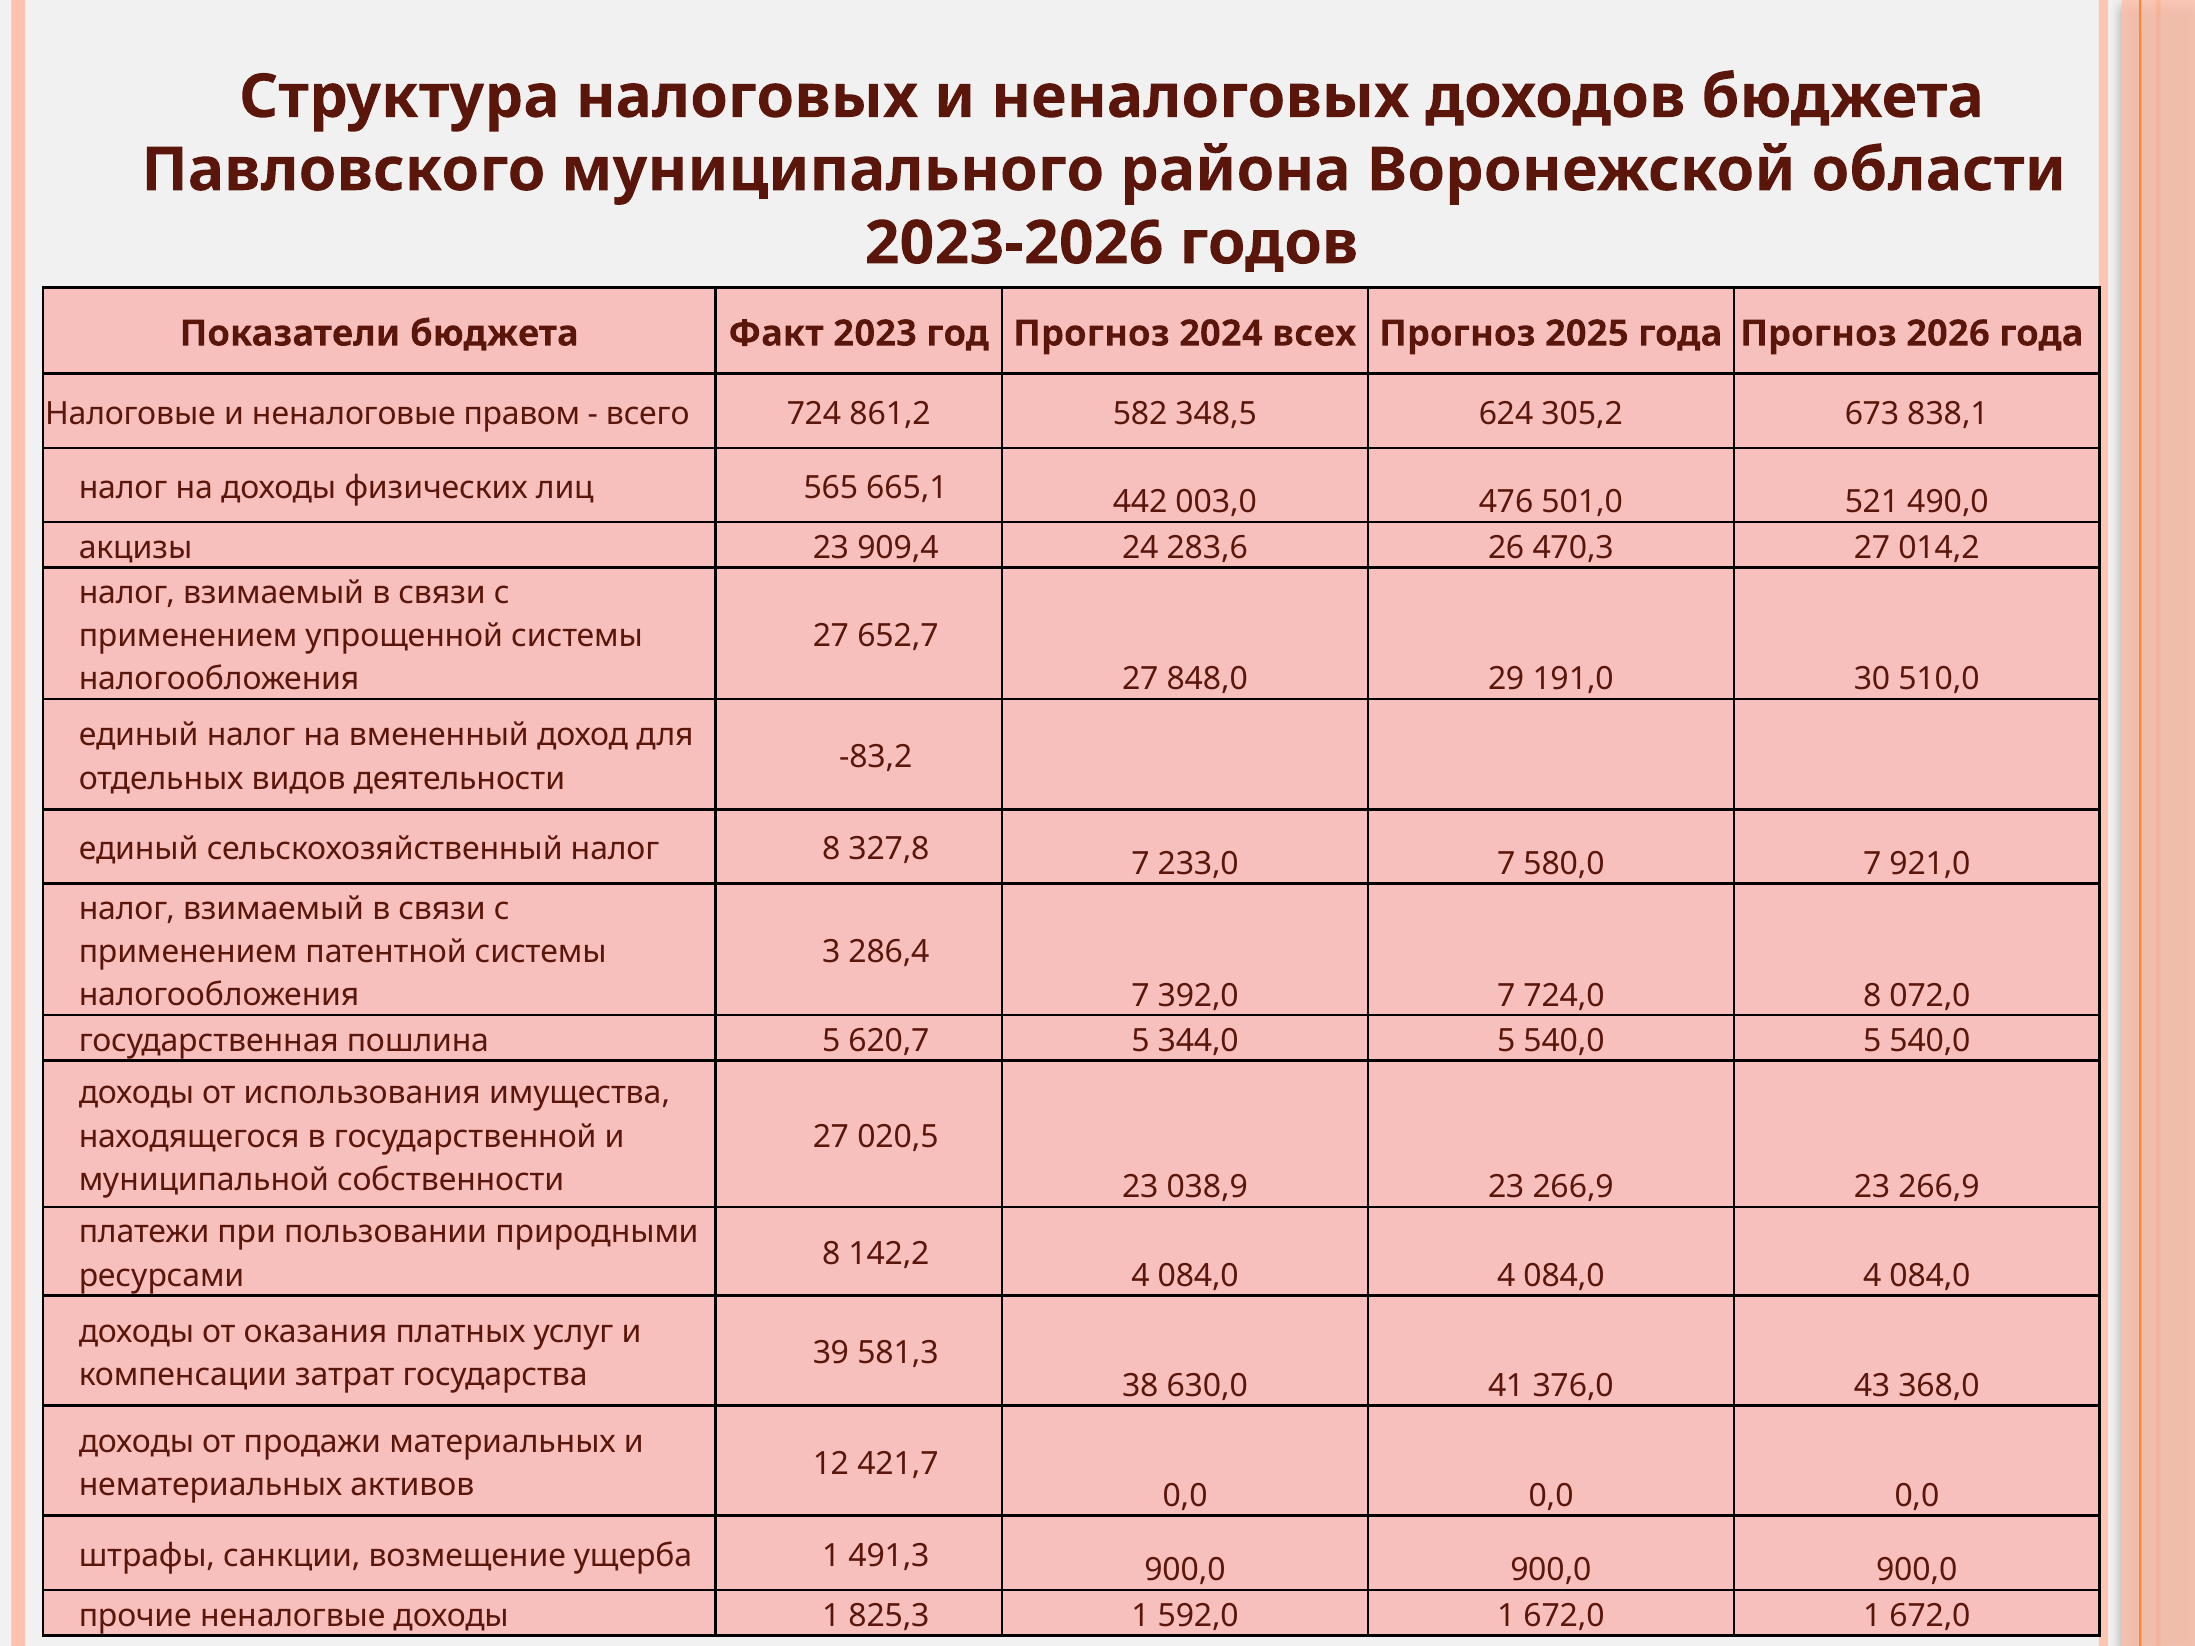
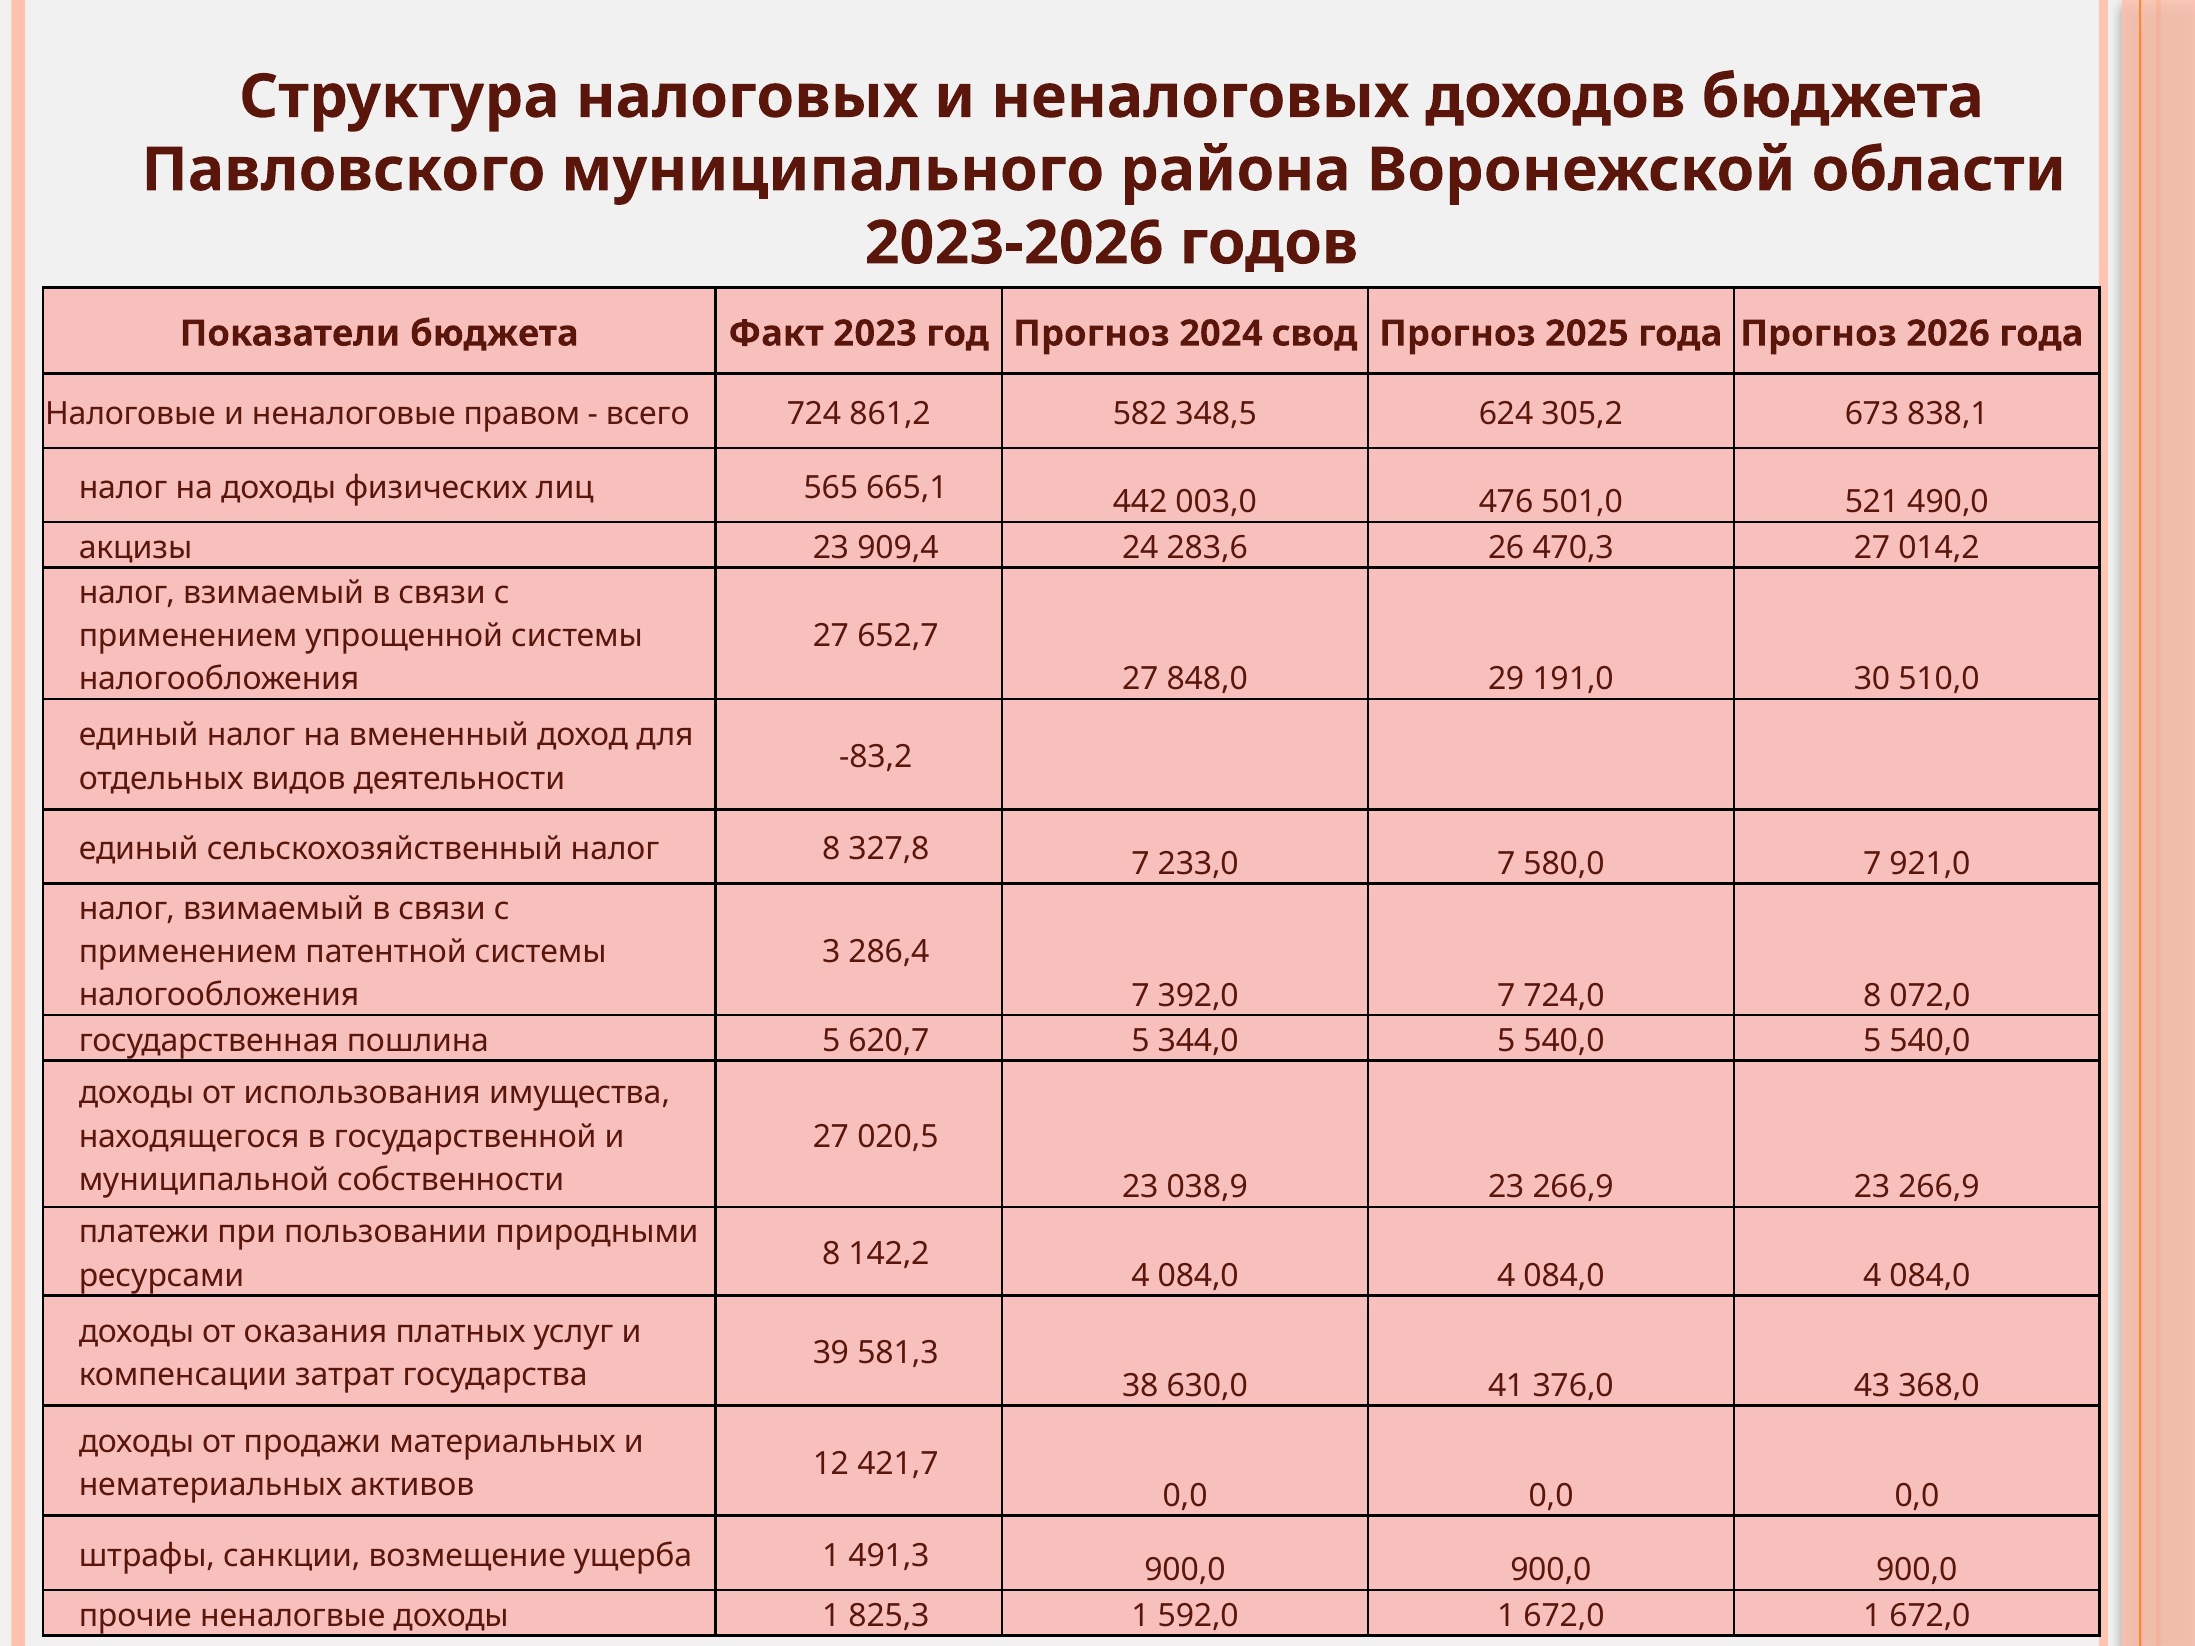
всех: всех -> свод
